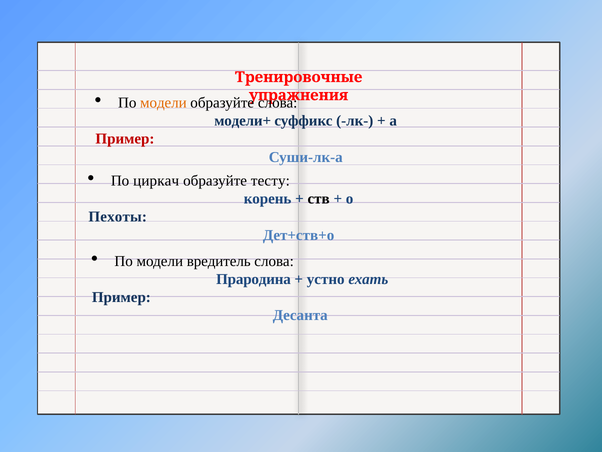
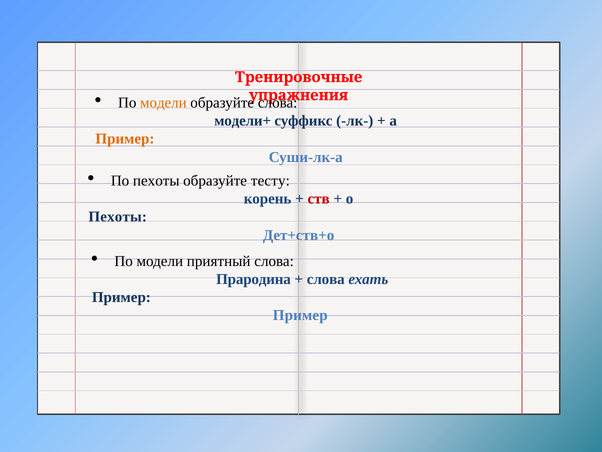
Пример at (125, 139) colour: red -> orange
По циркач: циркач -> пехоты
ств colour: black -> red
вредитель: вредитель -> приятный
устно at (326, 279): устно -> слова
Десанта at (300, 315): Десанта -> Пример
